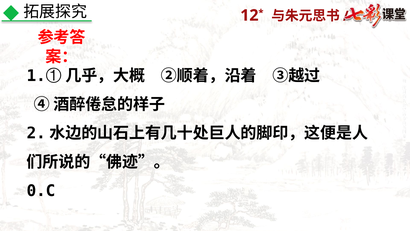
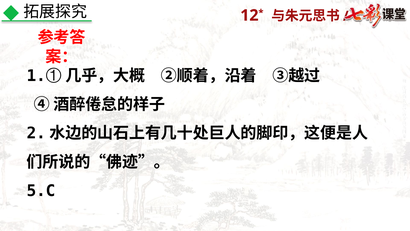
0.C: 0.C -> 5.C
